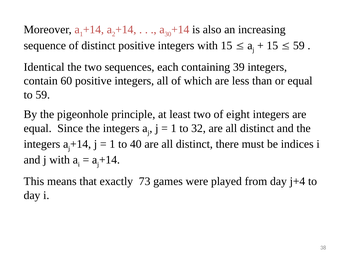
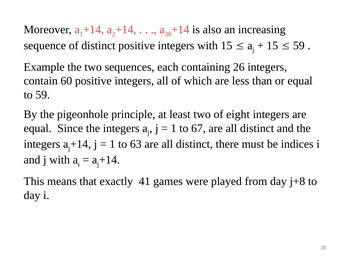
Identical: Identical -> Example
39: 39 -> 26
32: 32 -> 67
40: 40 -> 63
73: 73 -> 41
j+4: j+4 -> j+8
